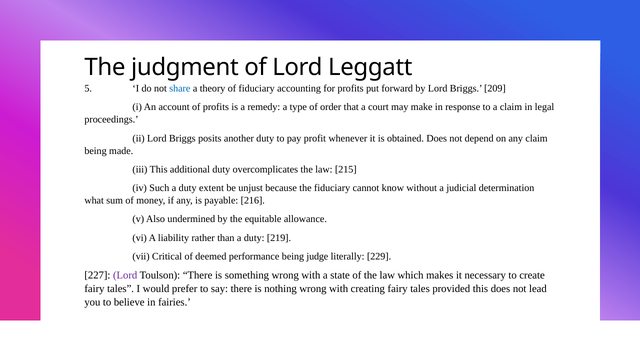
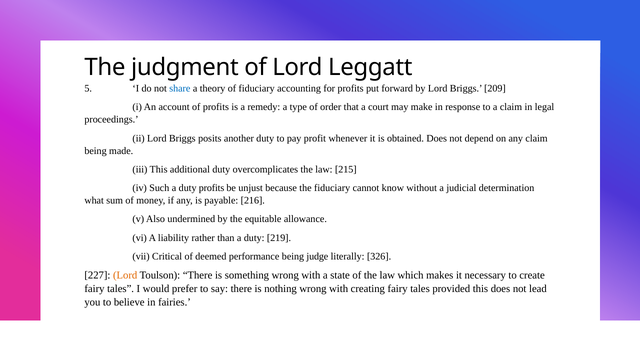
duty extent: extent -> profits
229: 229 -> 326
Lord at (125, 275) colour: purple -> orange
